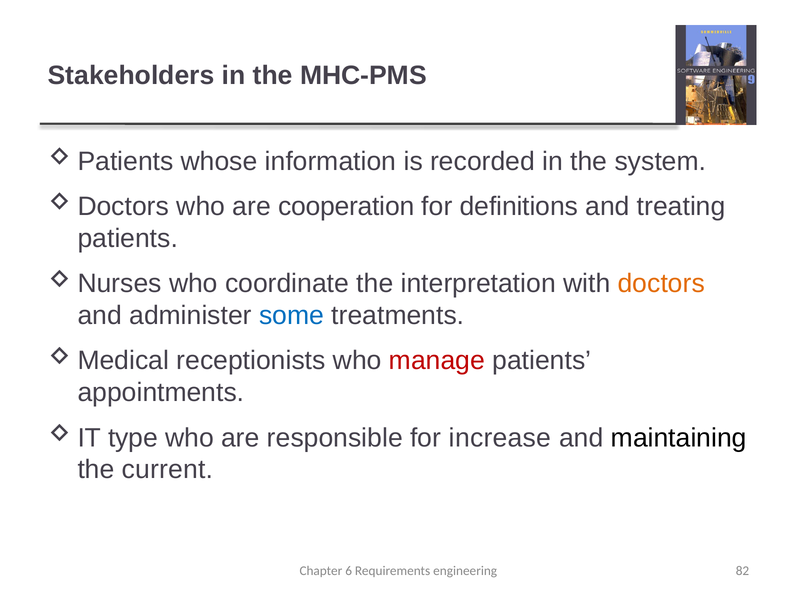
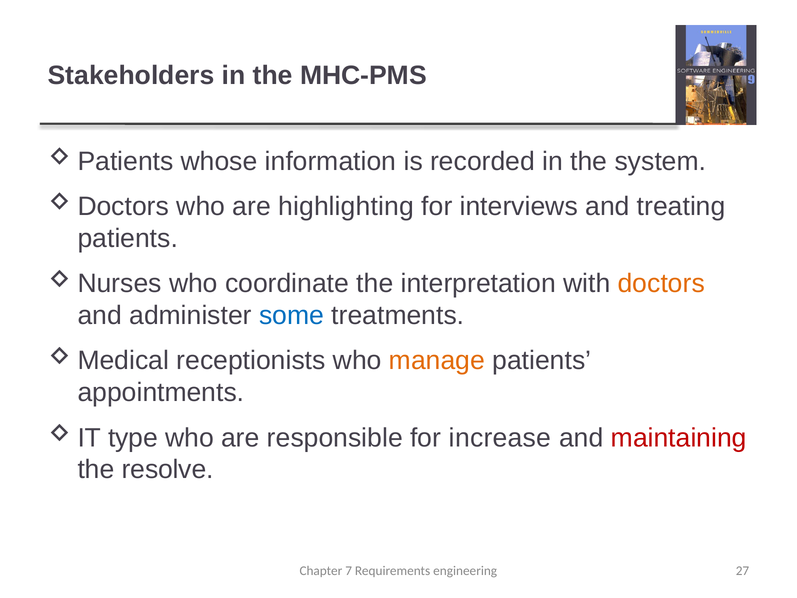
cooperation: cooperation -> highlighting
definitions: definitions -> interviews
manage colour: red -> orange
maintaining colour: black -> red
current: current -> resolve
6: 6 -> 7
82: 82 -> 27
